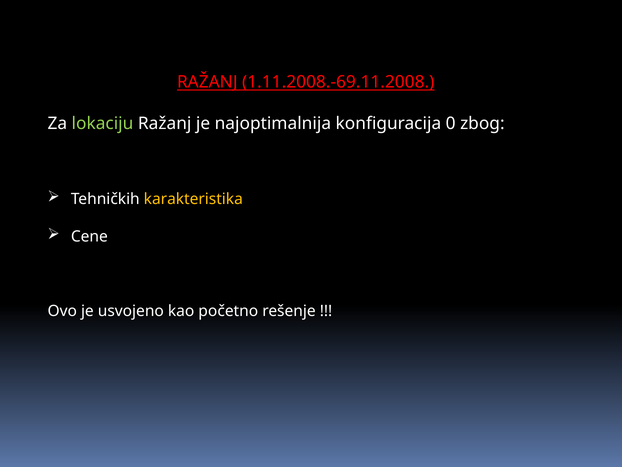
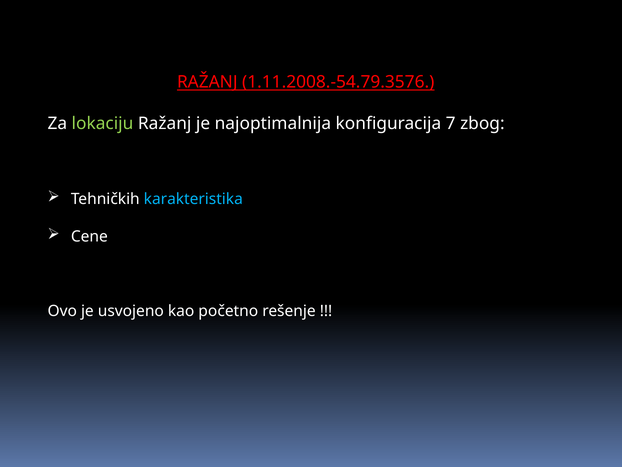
1.11.2008.-69.11.2008: 1.11.2008.-69.11.2008 -> 1.11.2008.-54.79.3576
0: 0 -> 7
karakteristika colour: yellow -> light blue
